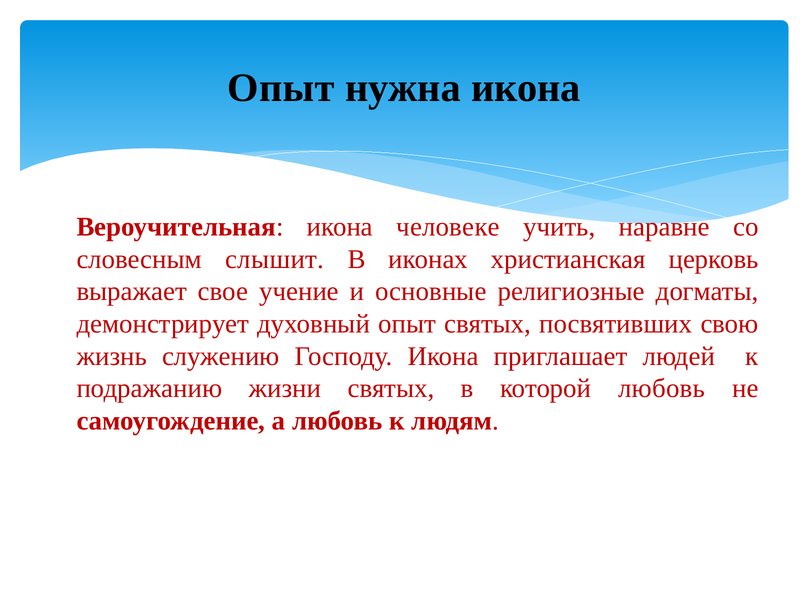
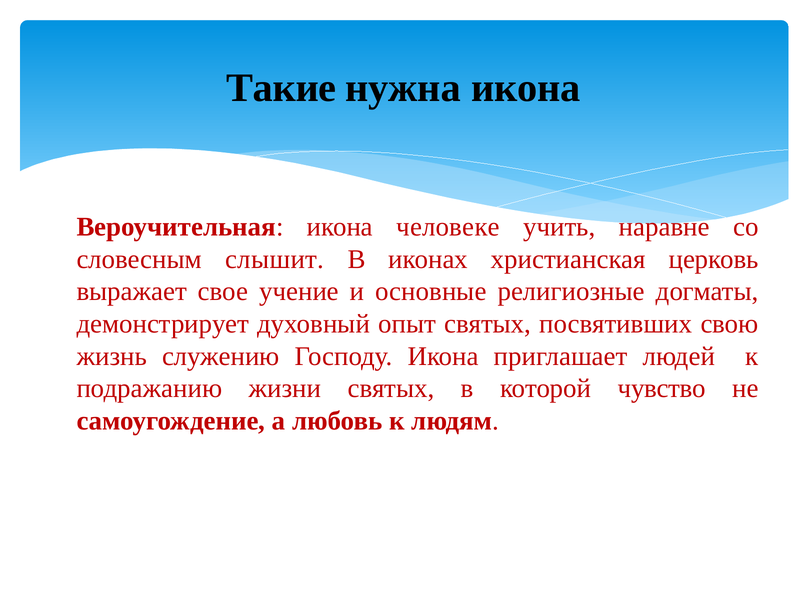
Опыт at (281, 88): Опыт -> Такие
которой любовь: любовь -> чувство
